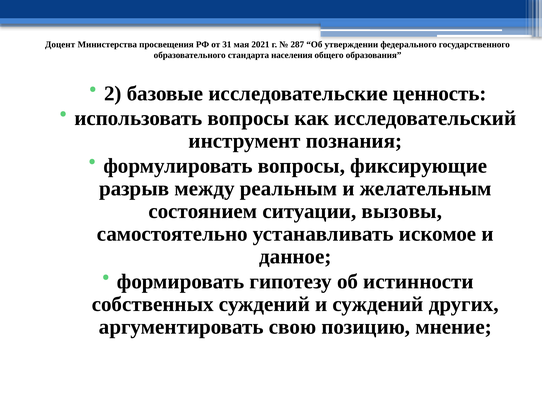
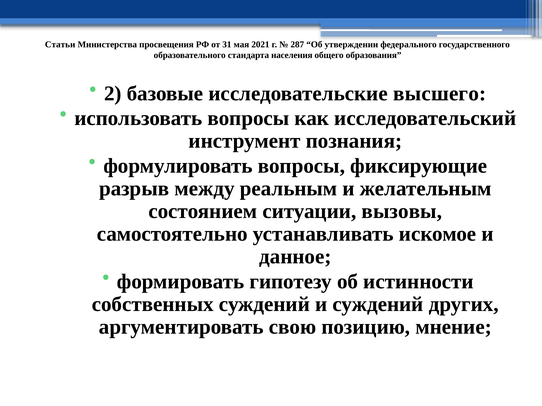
Доцент: Доцент -> Статьи
ценность: ценность -> высшего
